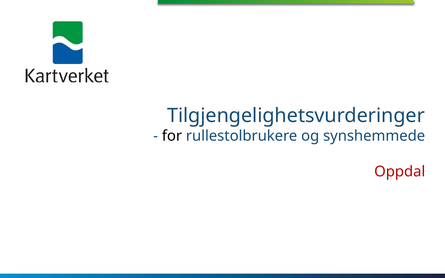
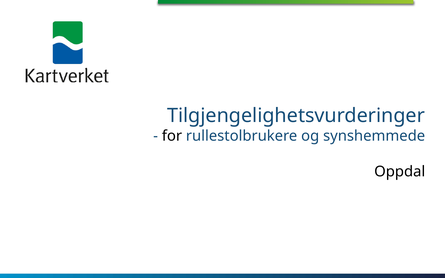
Oppdal colour: red -> black
